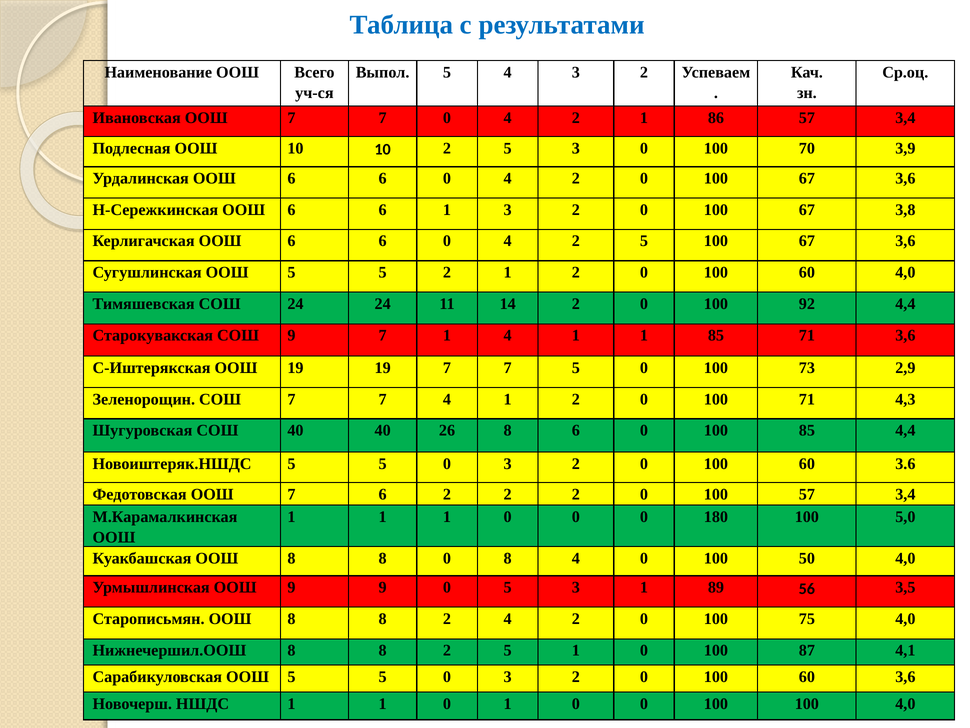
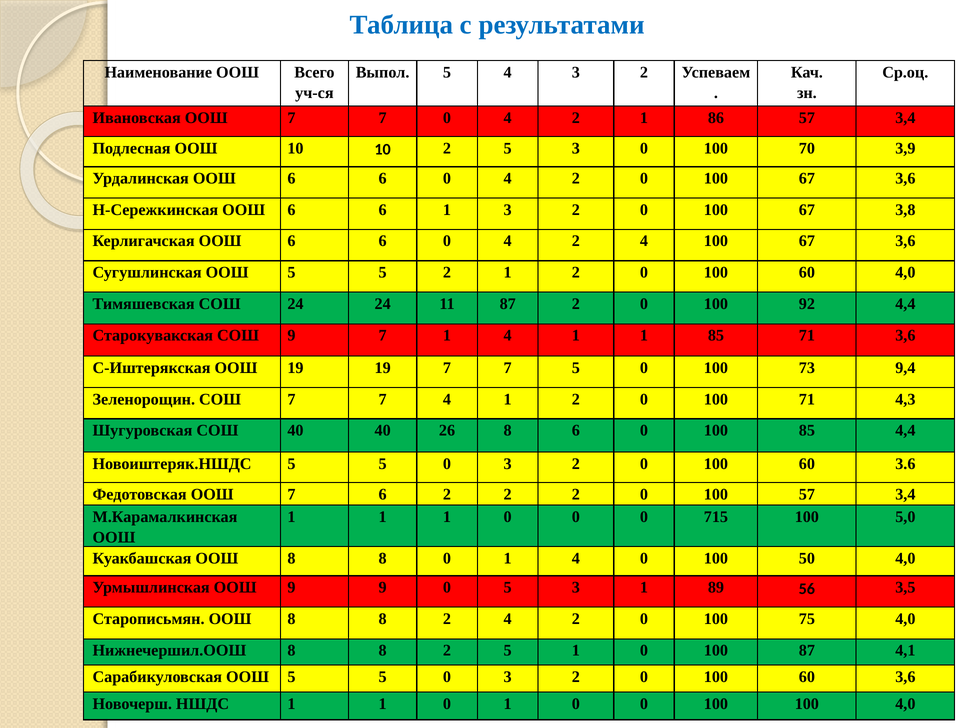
4 2 5: 5 -> 4
11 14: 14 -> 87
2,9: 2,9 -> 9,4
180: 180 -> 715
8 0 8: 8 -> 1
